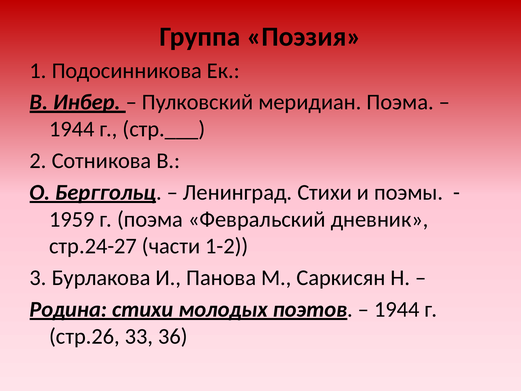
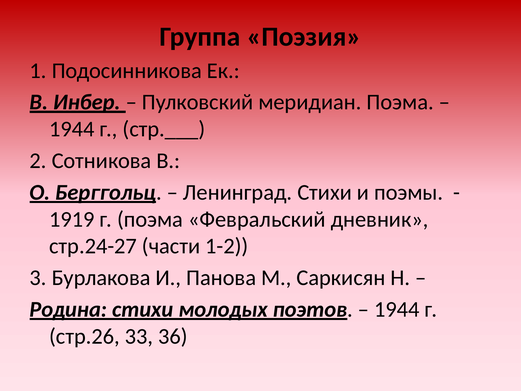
1959: 1959 -> 1919
